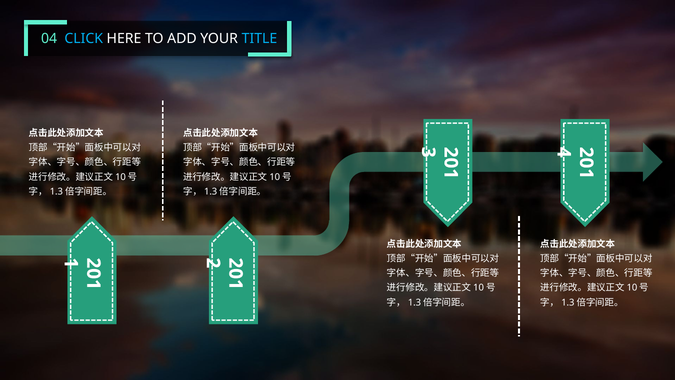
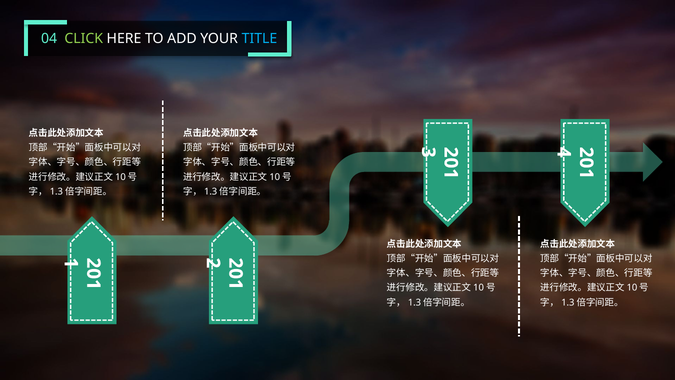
CLICK colour: light blue -> light green
